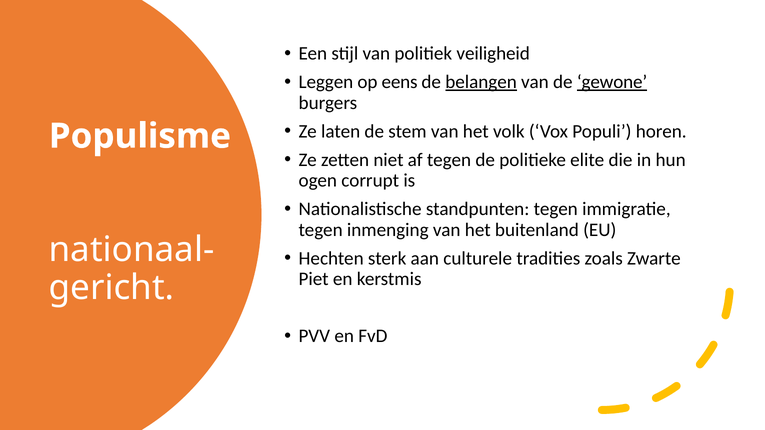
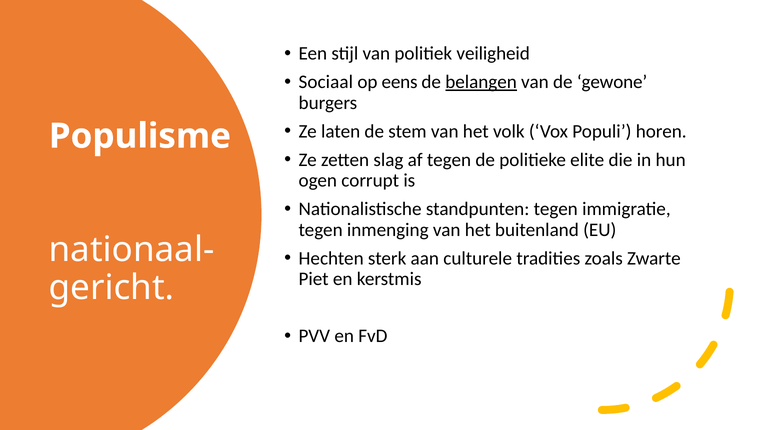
Leggen: Leggen -> Sociaal
gewone underline: present -> none
niet: niet -> slag
